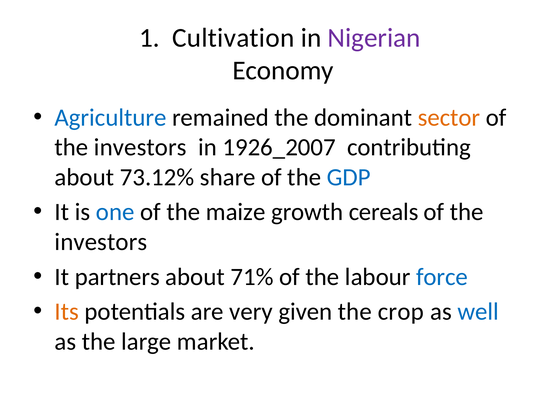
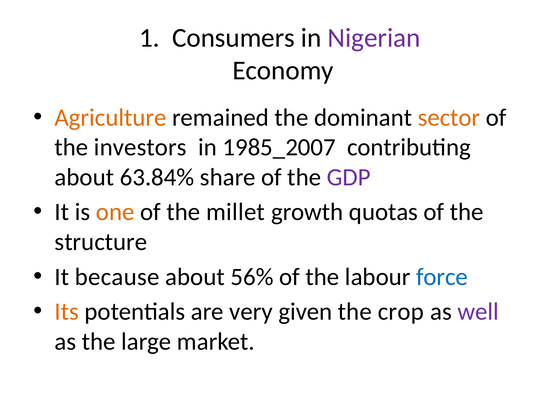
Cultivation: Cultivation -> Consumers
Agriculture colour: blue -> orange
1926_2007: 1926_2007 -> 1985_2007
73.12%: 73.12% -> 63.84%
GDP colour: blue -> purple
one colour: blue -> orange
maize: maize -> millet
cereals: cereals -> quotas
investors at (101, 242): investors -> structure
partners: partners -> because
71%: 71% -> 56%
well colour: blue -> purple
